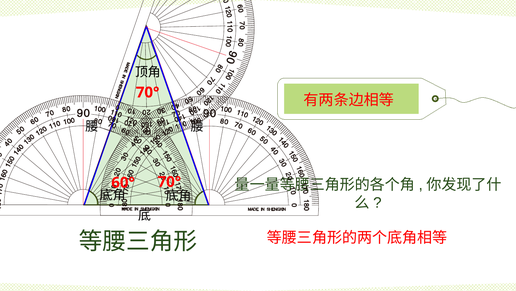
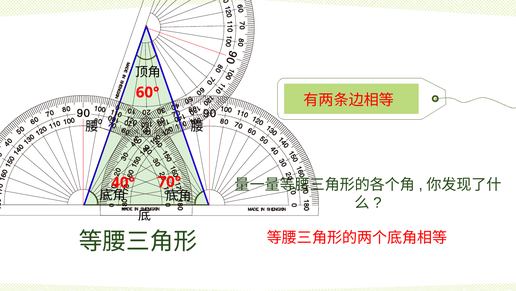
70° at (148, 92): 70° -> 60°
60°: 60° -> 40°
